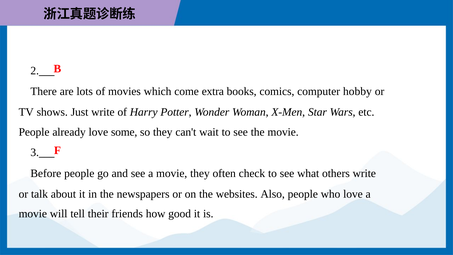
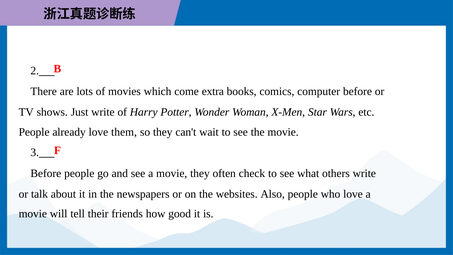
computer hobby: hobby -> before
some: some -> them
